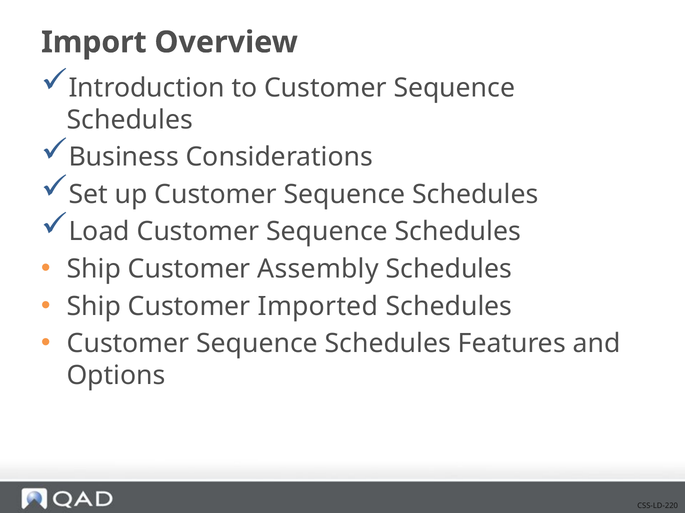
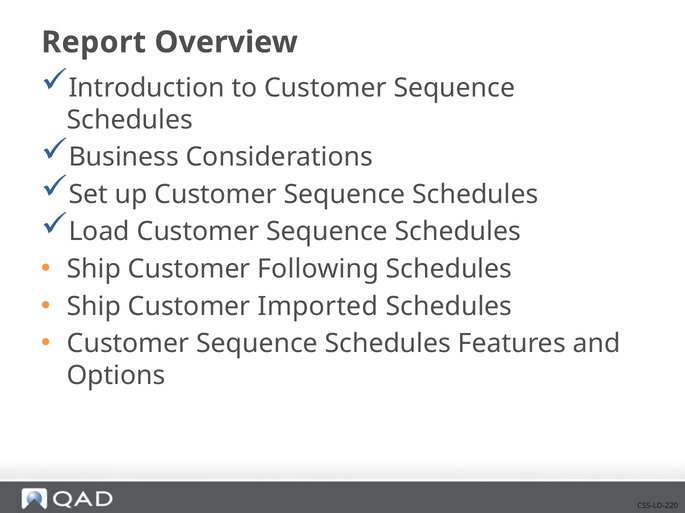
Import: Import -> Report
Assembly: Assembly -> Following
